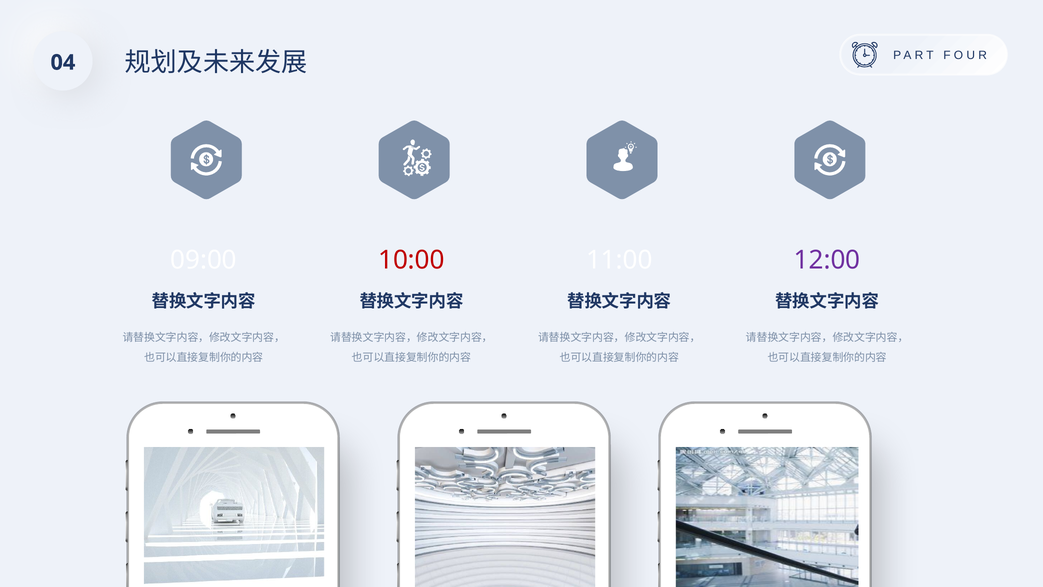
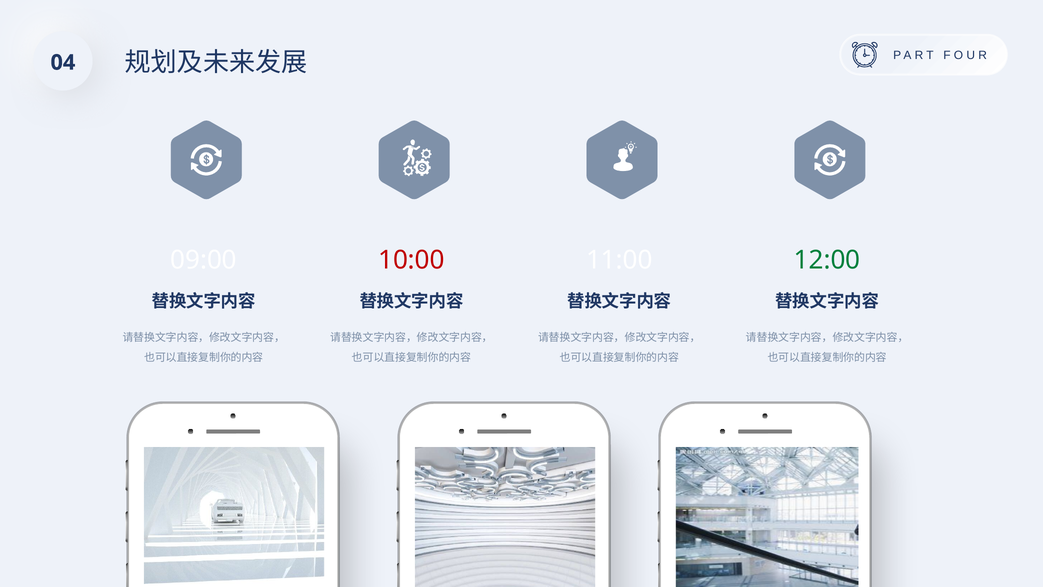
12:00 colour: purple -> green
